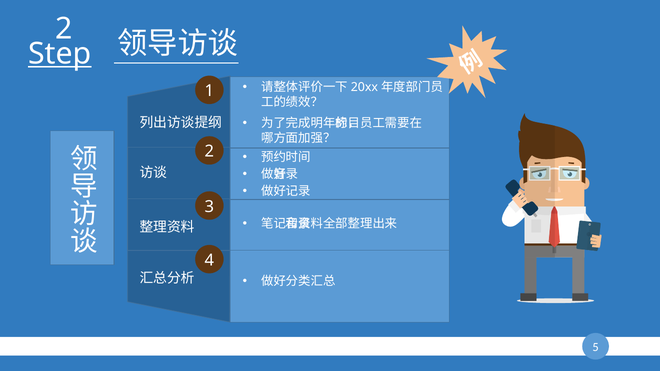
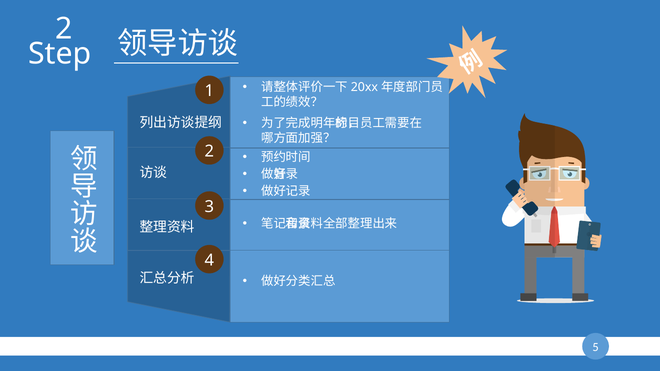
Step underline: present -> none
